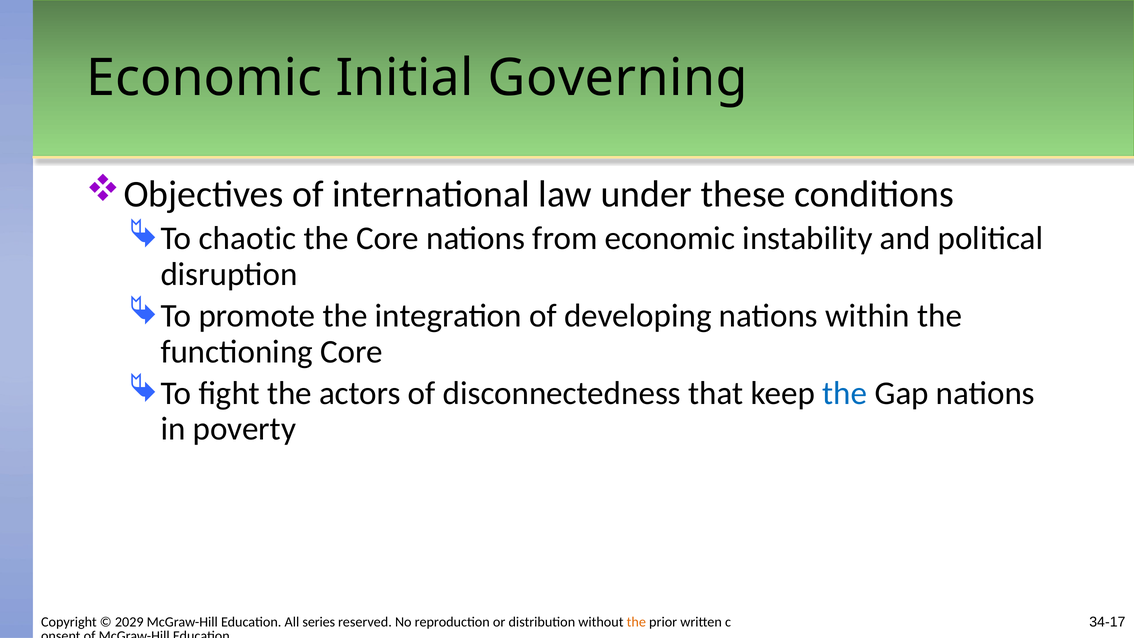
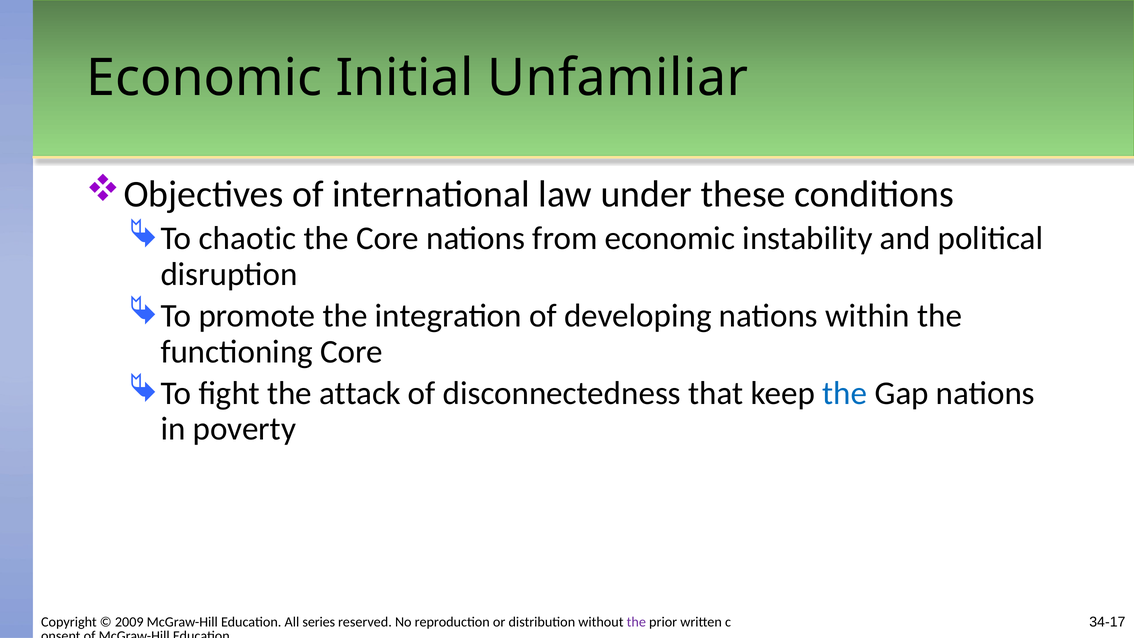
Governing: Governing -> Unfamiliar
actors: actors -> attack
2029: 2029 -> 2009
the at (636, 622) colour: orange -> purple
